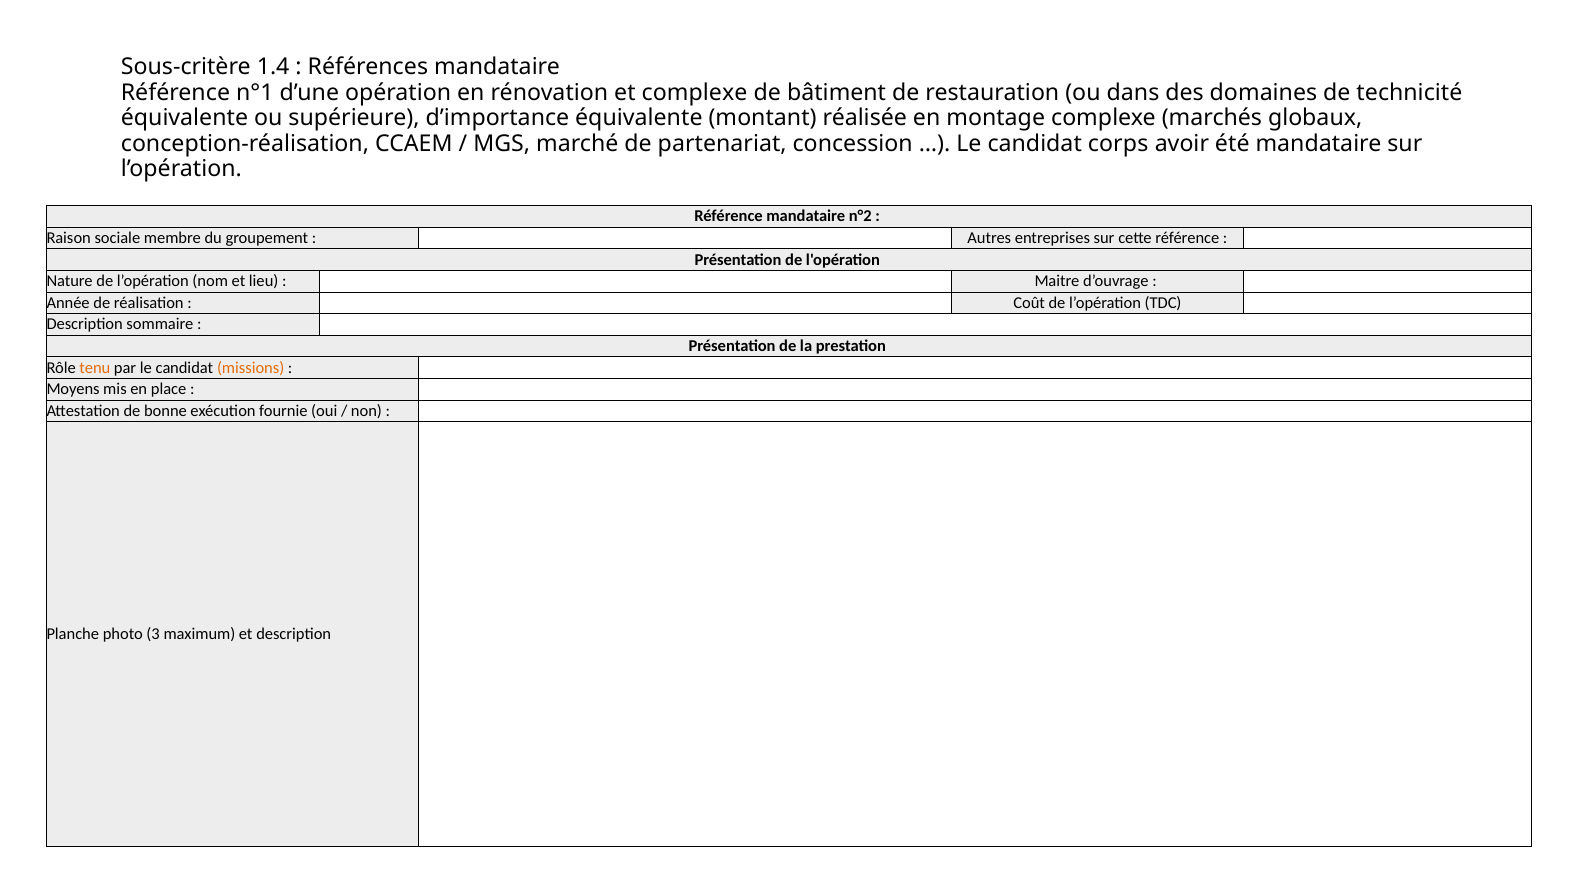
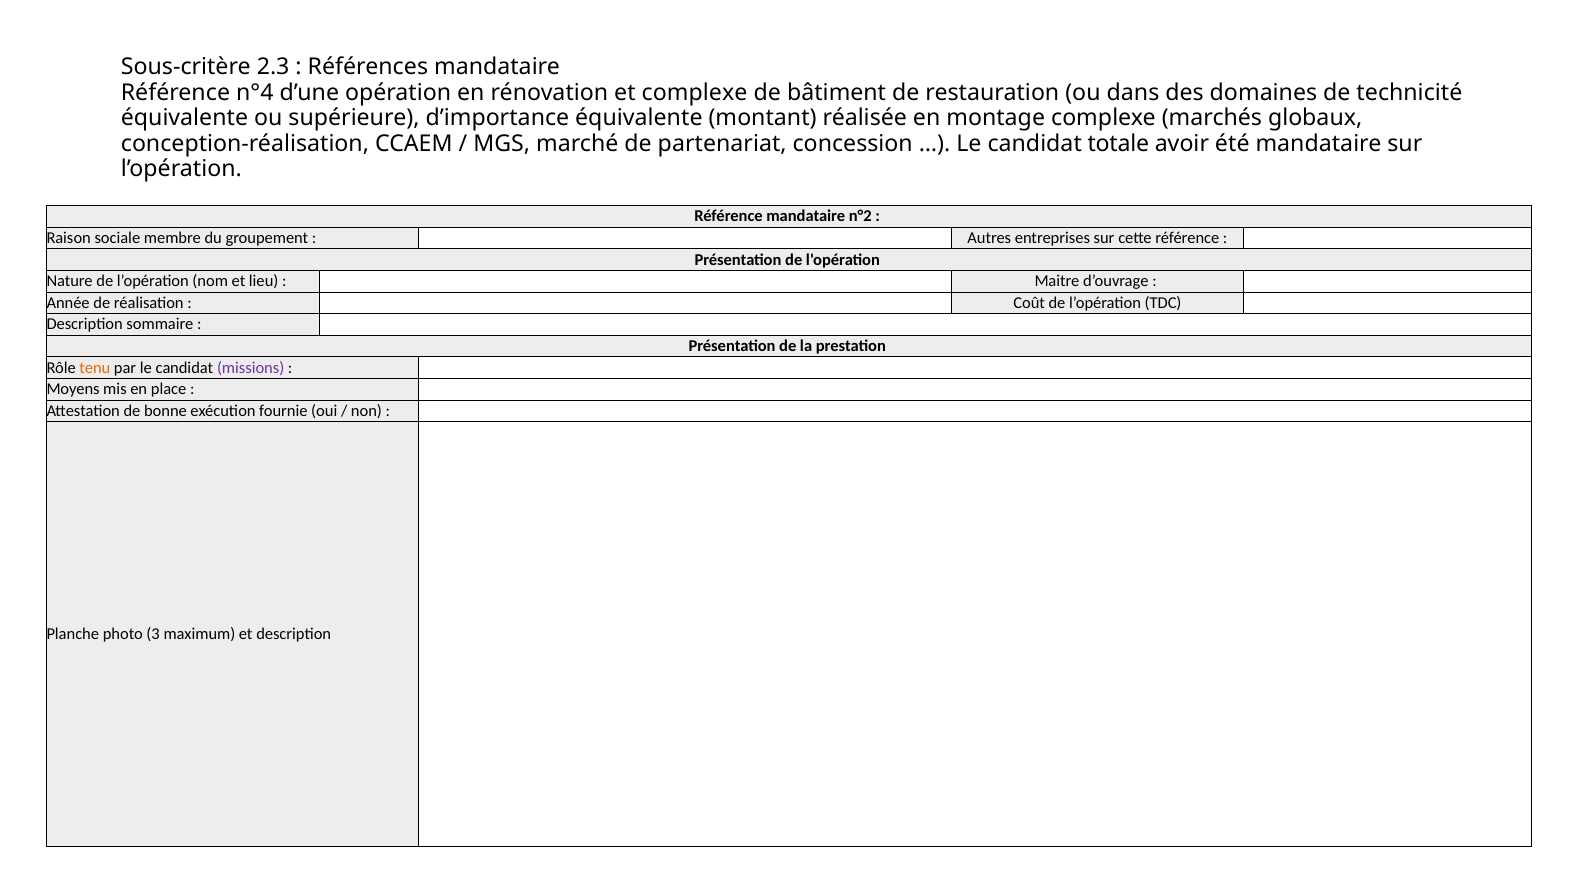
1.4: 1.4 -> 2.3
n°1: n°1 -> n°4
corps: corps -> totale
missions colour: orange -> purple
